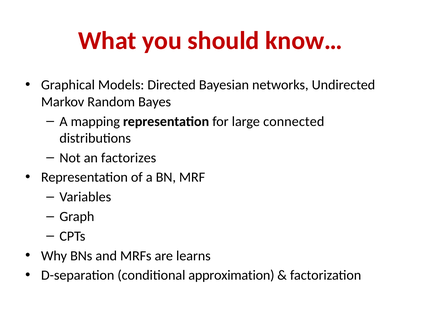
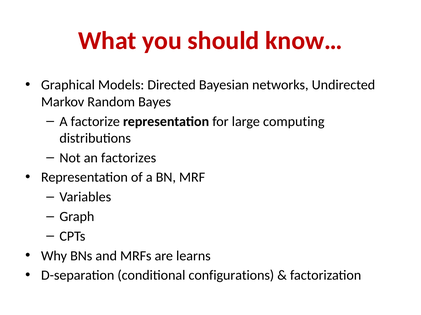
mapping: mapping -> factorize
connected: connected -> computing
approximation: approximation -> configurations
